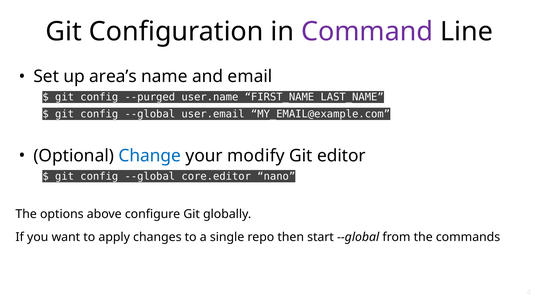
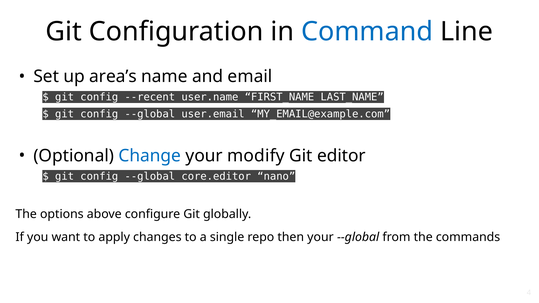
Command colour: purple -> blue
--purged: --purged -> --recent
then start: start -> your
